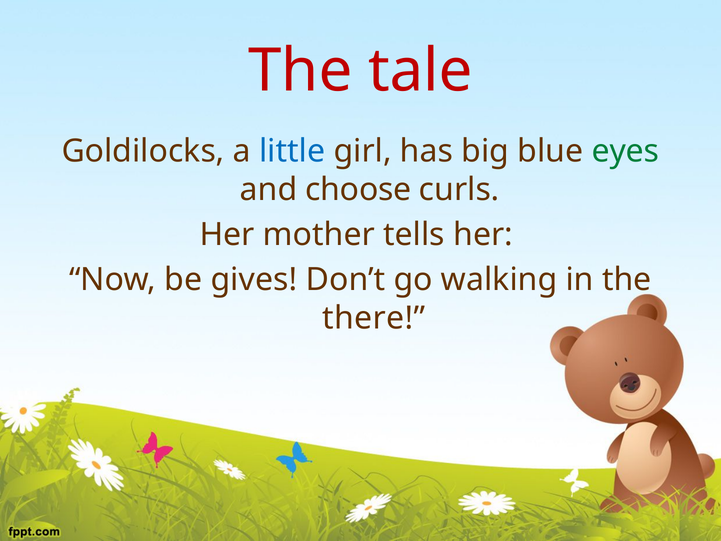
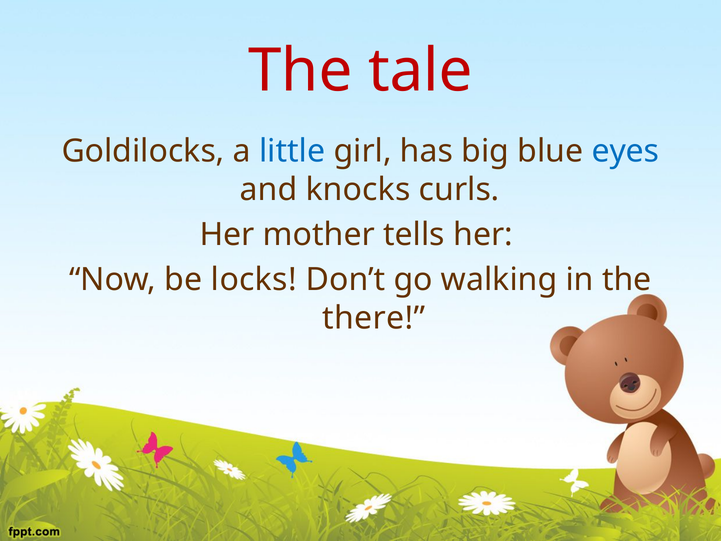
eyes colour: green -> blue
choose: choose -> knocks
gives: gives -> locks
